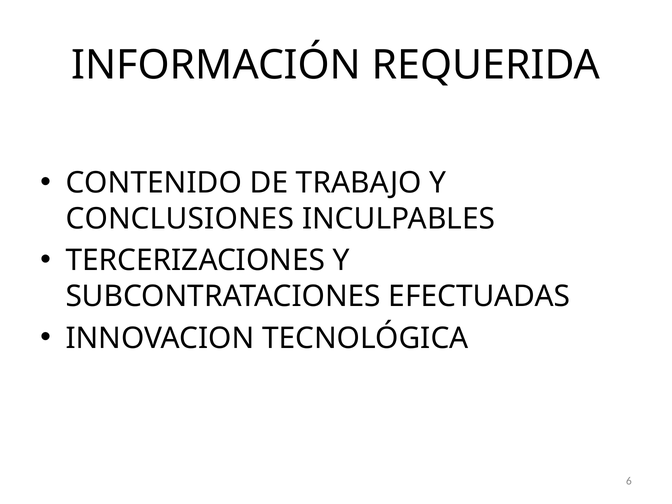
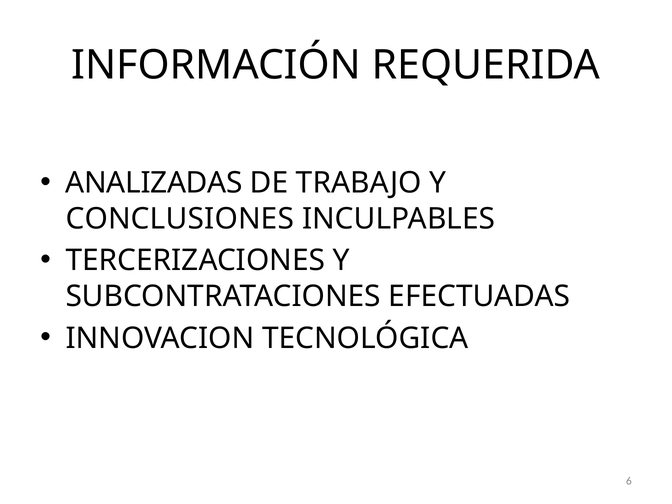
CONTENIDO: CONTENIDO -> ANALIZADAS
